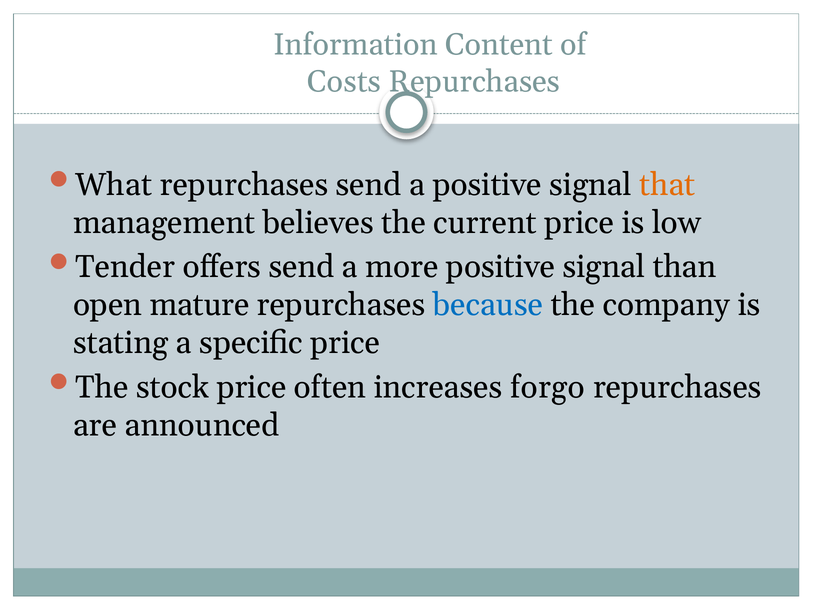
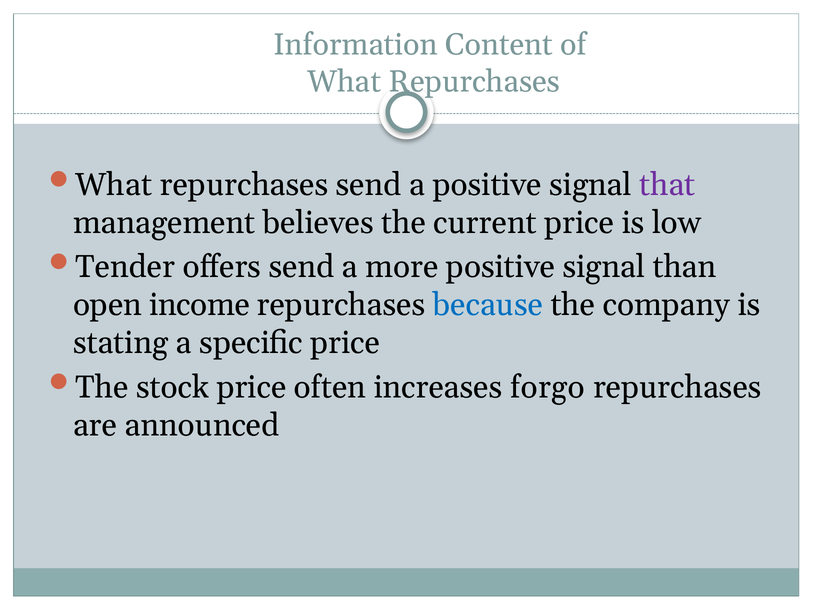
Costs at (344, 81): Costs -> What
that colour: orange -> purple
mature: mature -> income
